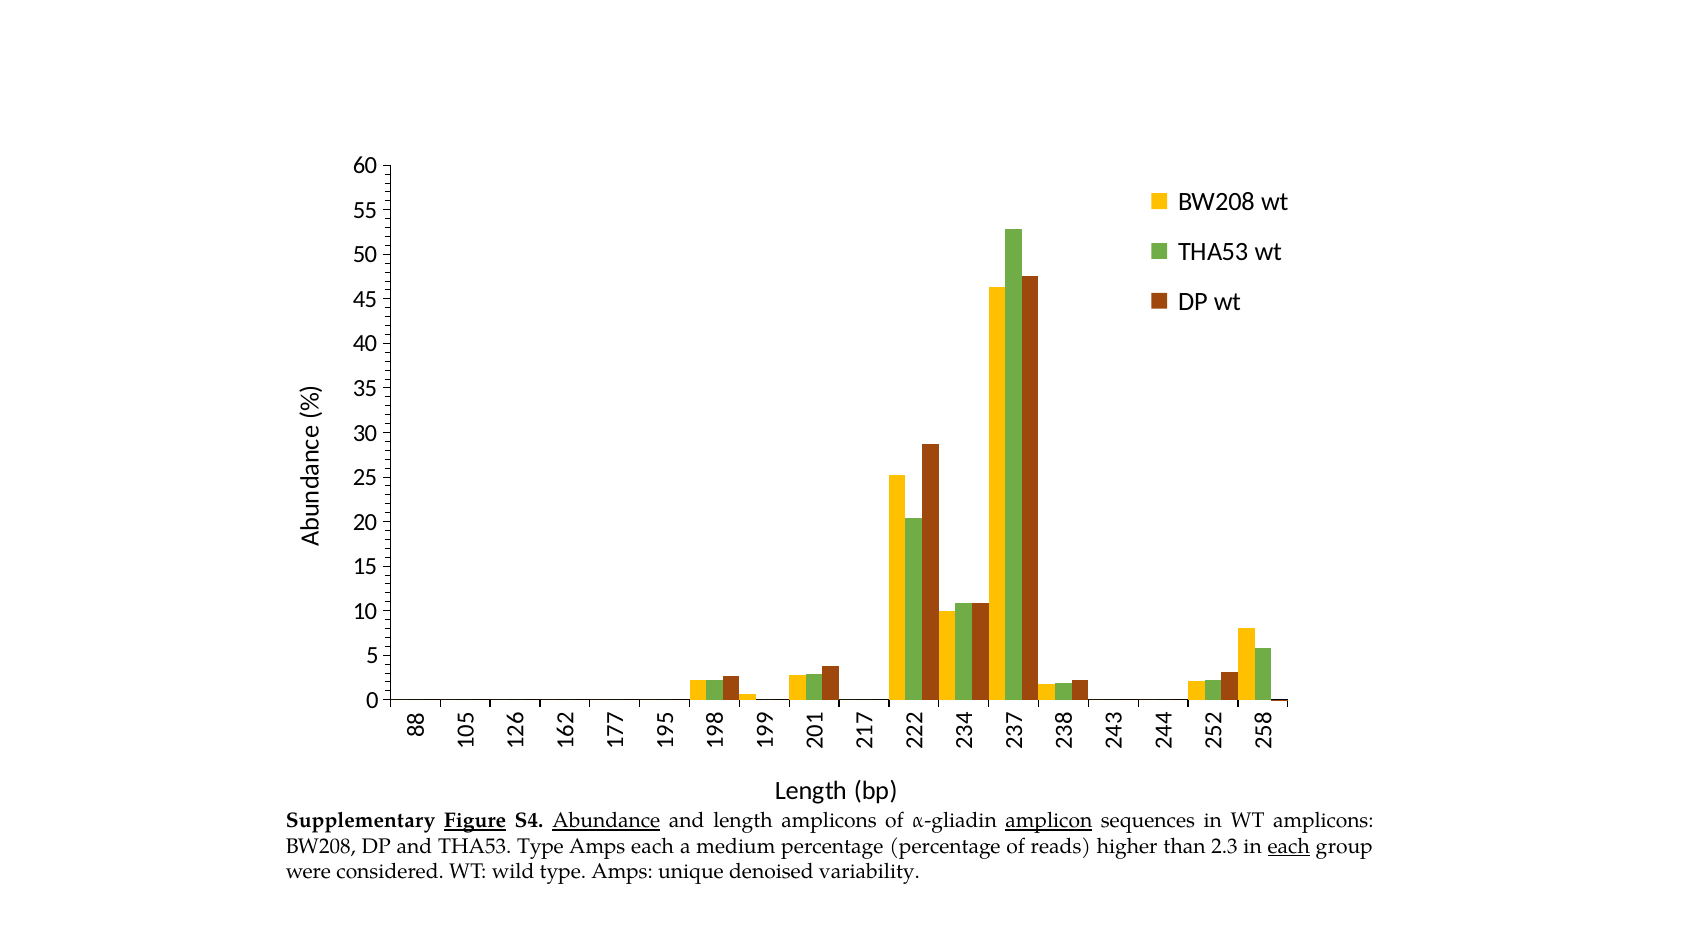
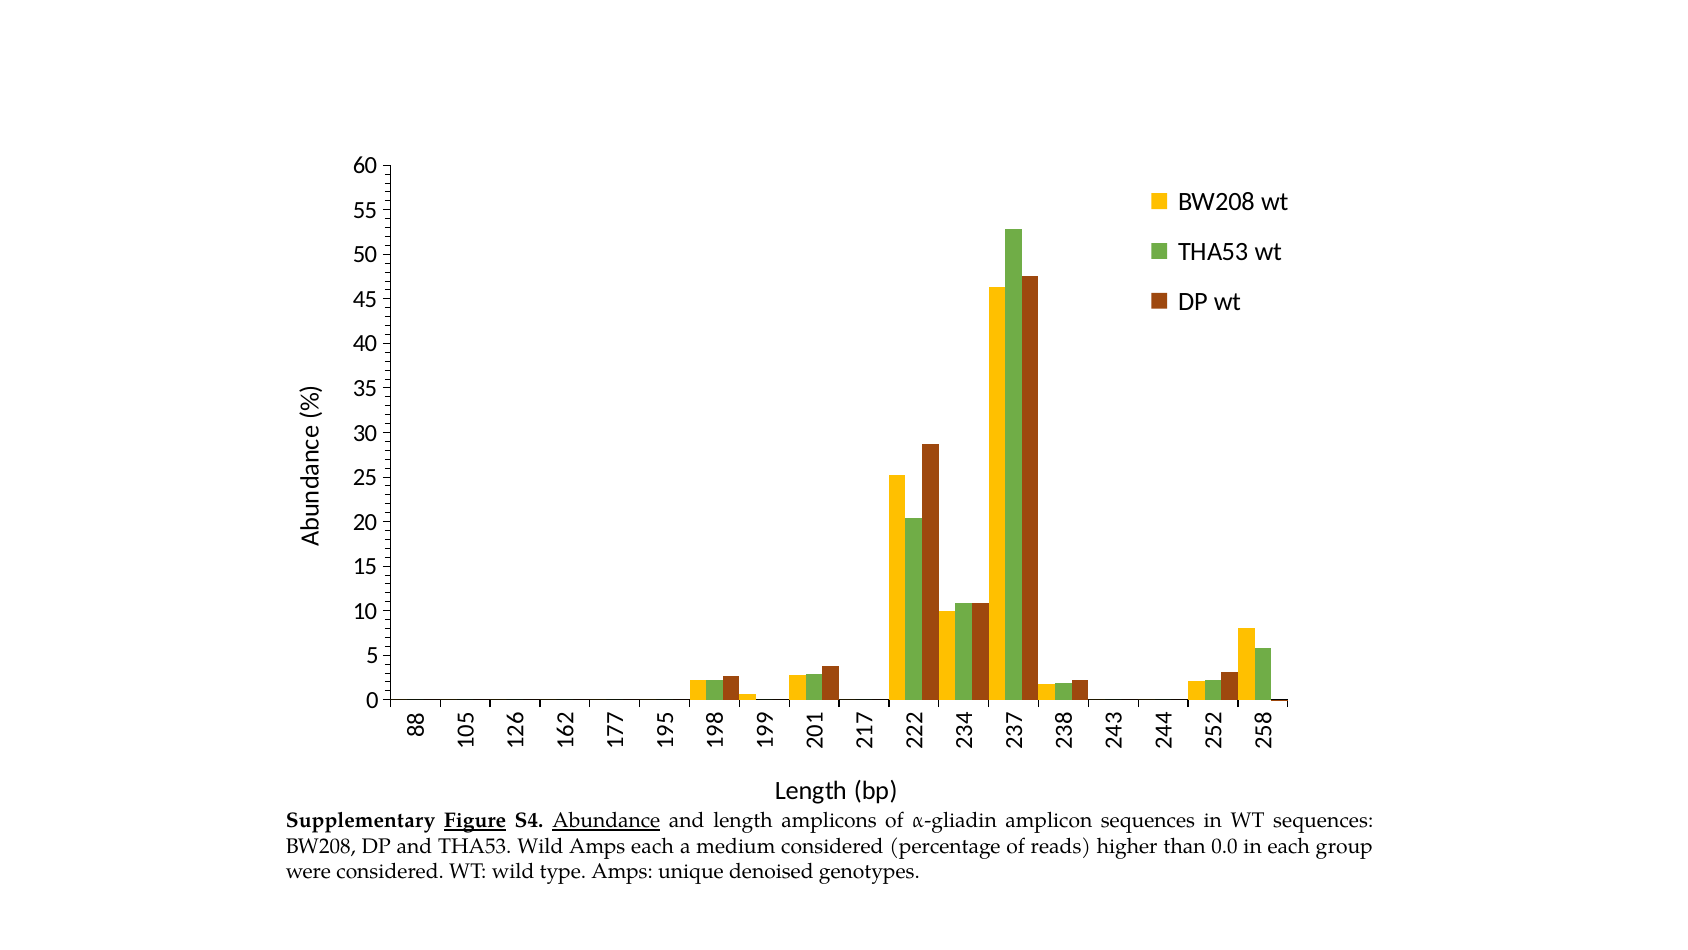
amplicon underline: present -> none
WT amplicons: amplicons -> sequences
THA53 Type: Type -> Wild
medium percentage: percentage -> considered
2.3: 2.3 -> 0.0
each at (1289, 846) underline: present -> none
variability: variability -> genotypes
